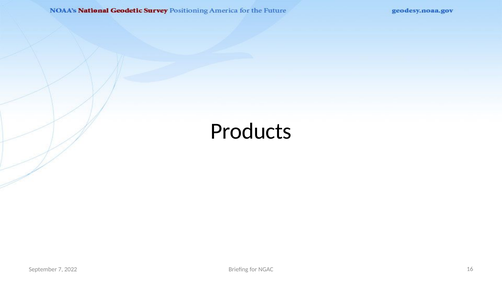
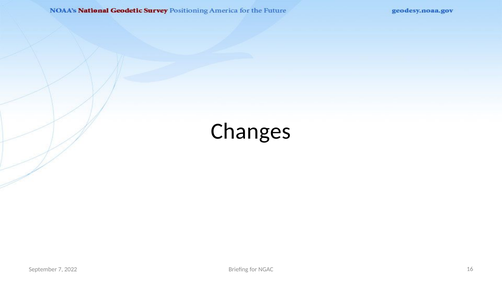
Products: Products -> Changes
